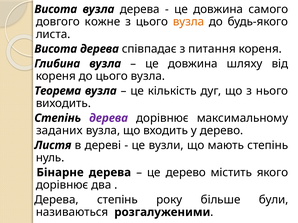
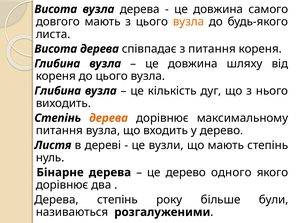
довгого кожне: кожне -> мають
Теорема at (58, 91): Теорема -> Глибина
дерева at (109, 118) colour: purple -> orange
заданих at (59, 131): заданих -> питання
містить: містить -> одного
